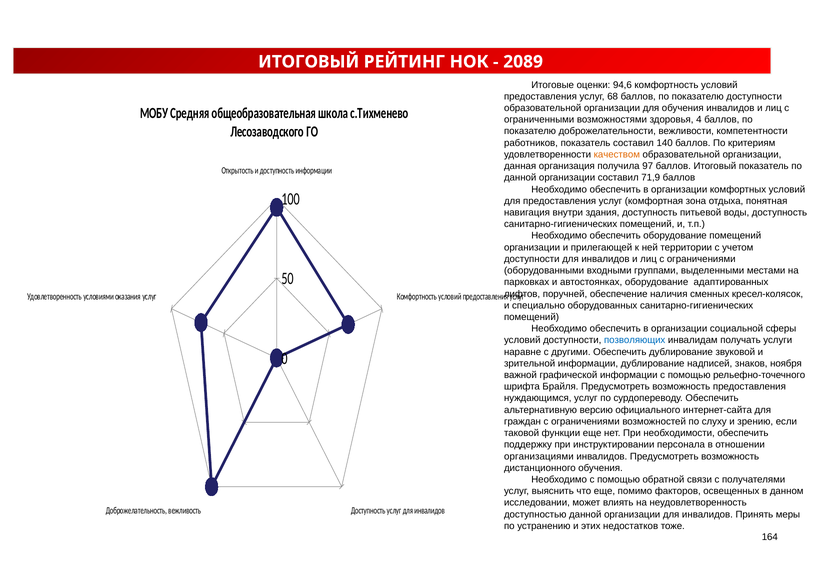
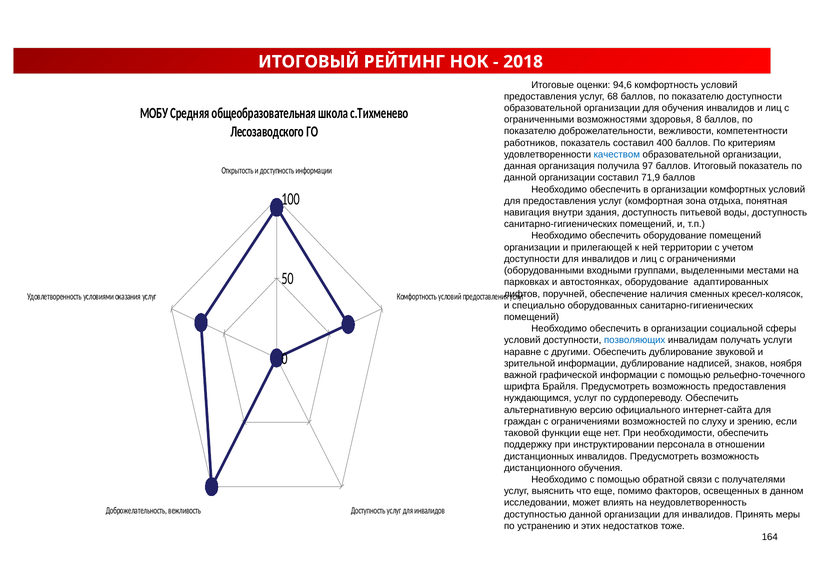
2089: 2089 -> 2018
4: 4 -> 8
140: 140 -> 400
качеством colour: orange -> blue
организациями: организациями -> дистанционных
